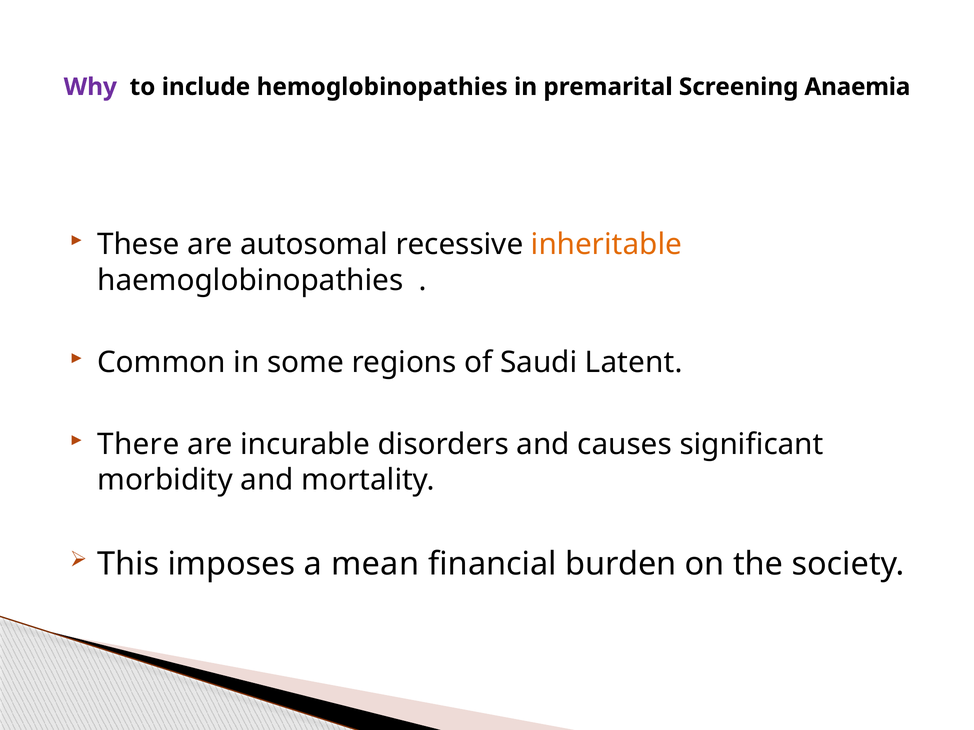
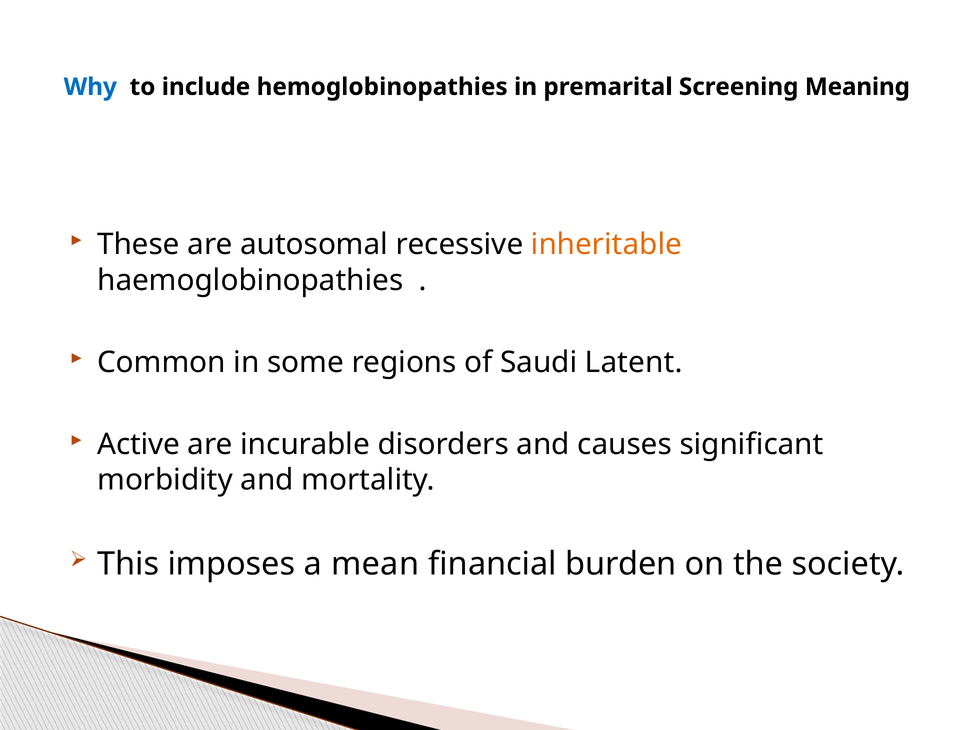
Why colour: purple -> blue
Anaemia: Anaemia -> Meaning
There: There -> Active
